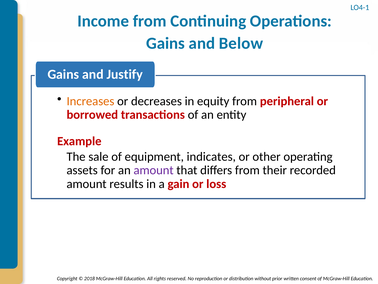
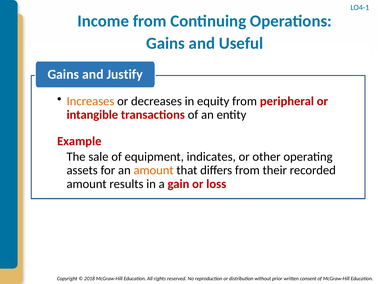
Below: Below -> Useful
borrowed: borrowed -> intangible
amount at (154, 170) colour: purple -> orange
